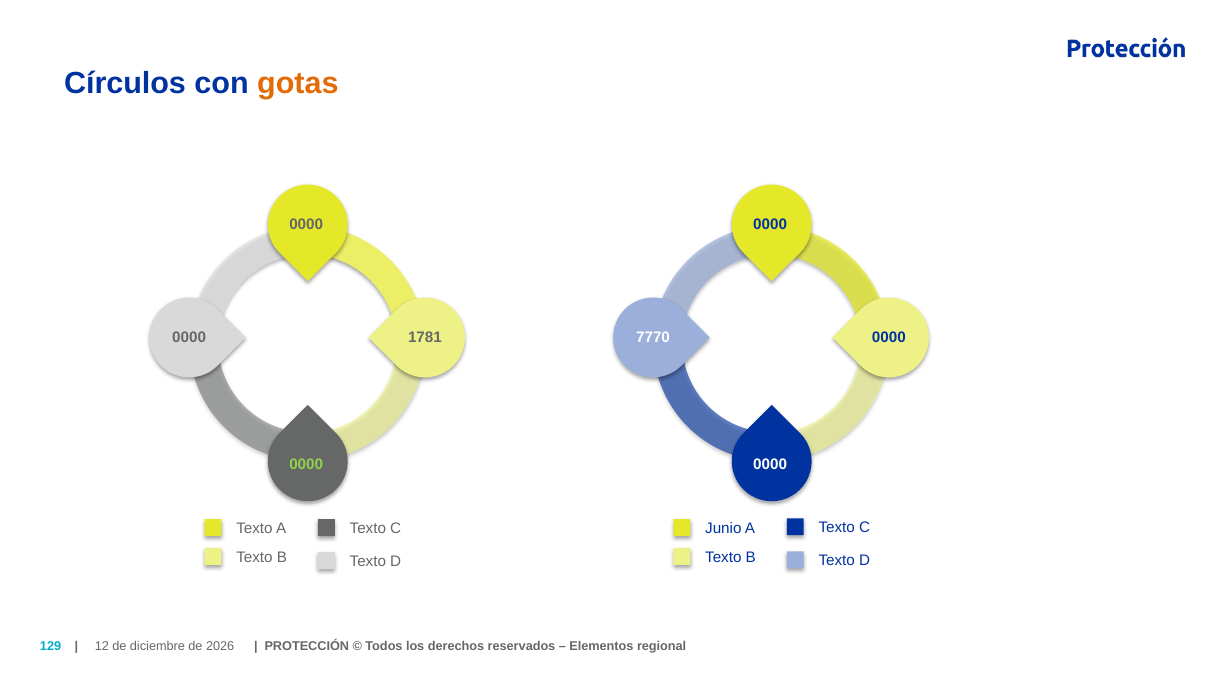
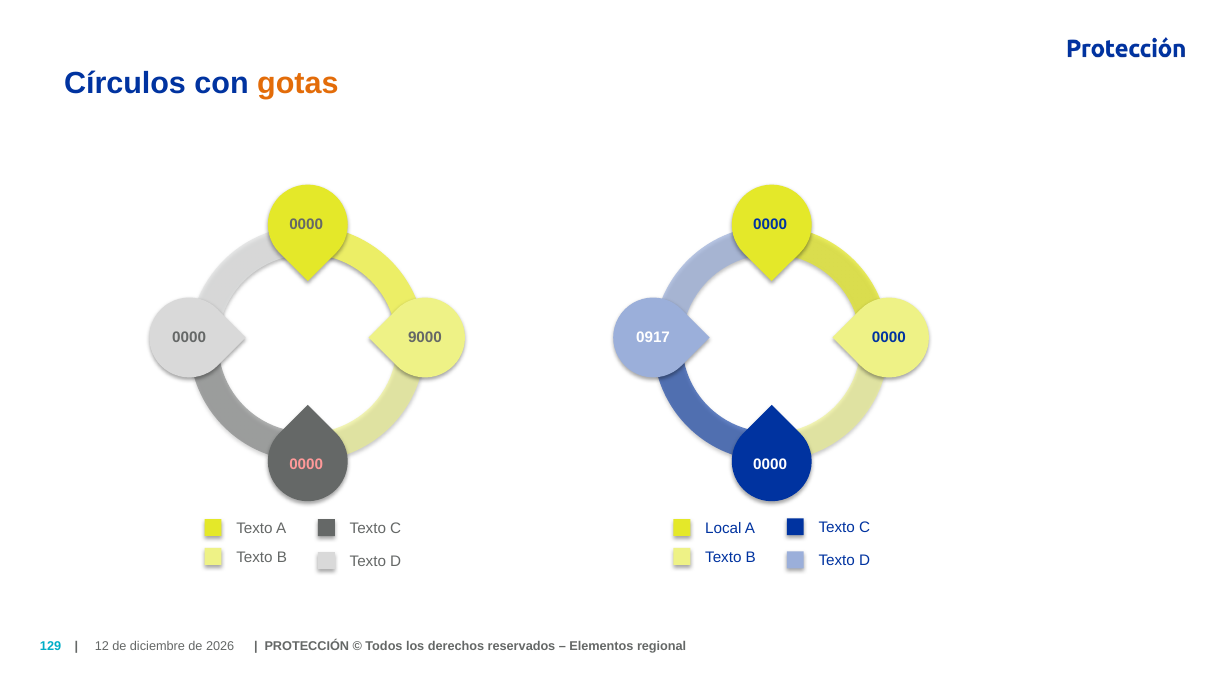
1781: 1781 -> 9000
7770: 7770 -> 0917
0000 at (306, 464) colour: light green -> pink
Junio: Junio -> Local
